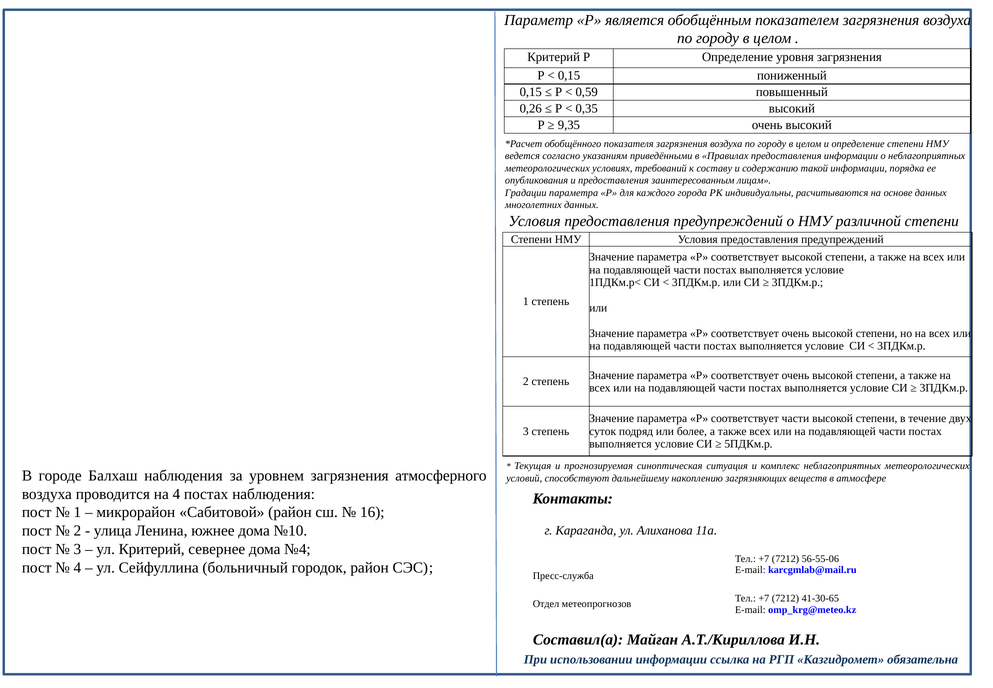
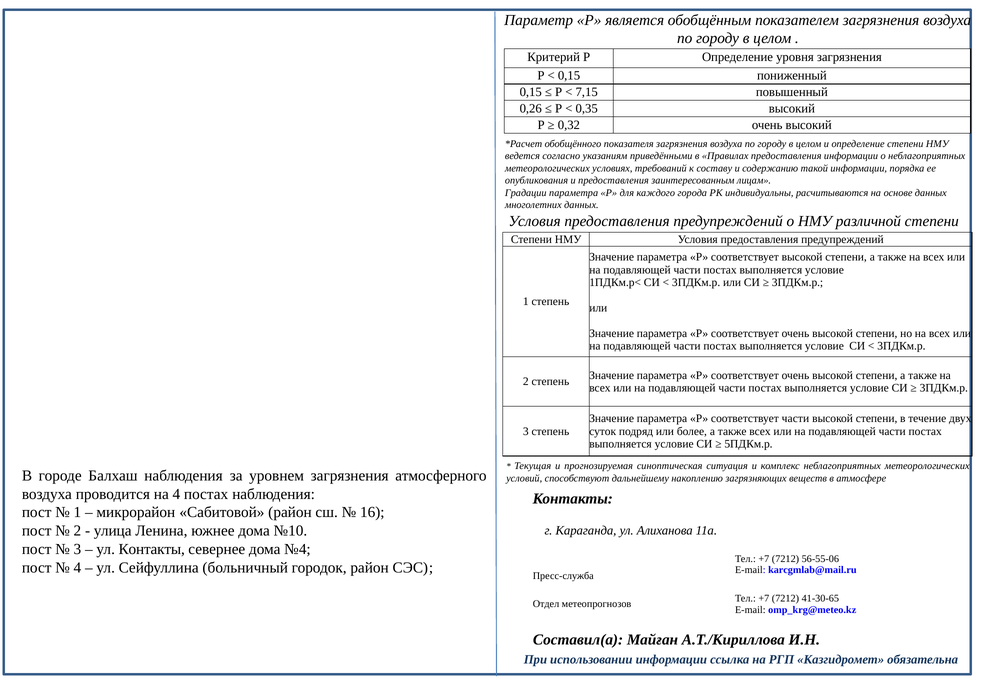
0,59: 0,59 -> 7,15
9,35: 9,35 -> 0,32
ул Критерий: Критерий -> Контакты
